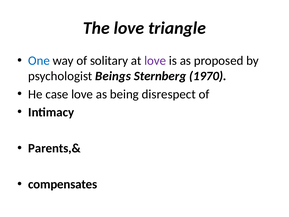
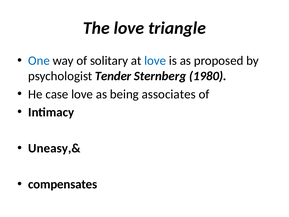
love at (155, 61) colour: purple -> blue
Beings: Beings -> Tender
1970: 1970 -> 1980
disrespect: disrespect -> associates
Parents,&: Parents,& -> Uneasy,&
